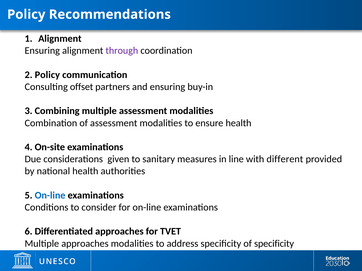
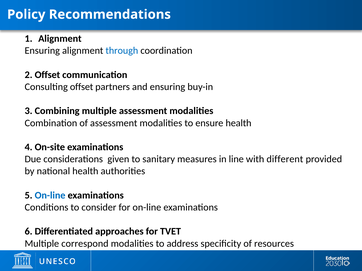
through colour: purple -> blue
2 Policy: Policy -> Offset
Multiple approaches: approaches -> correspond
of specificity: specificity -> resources
